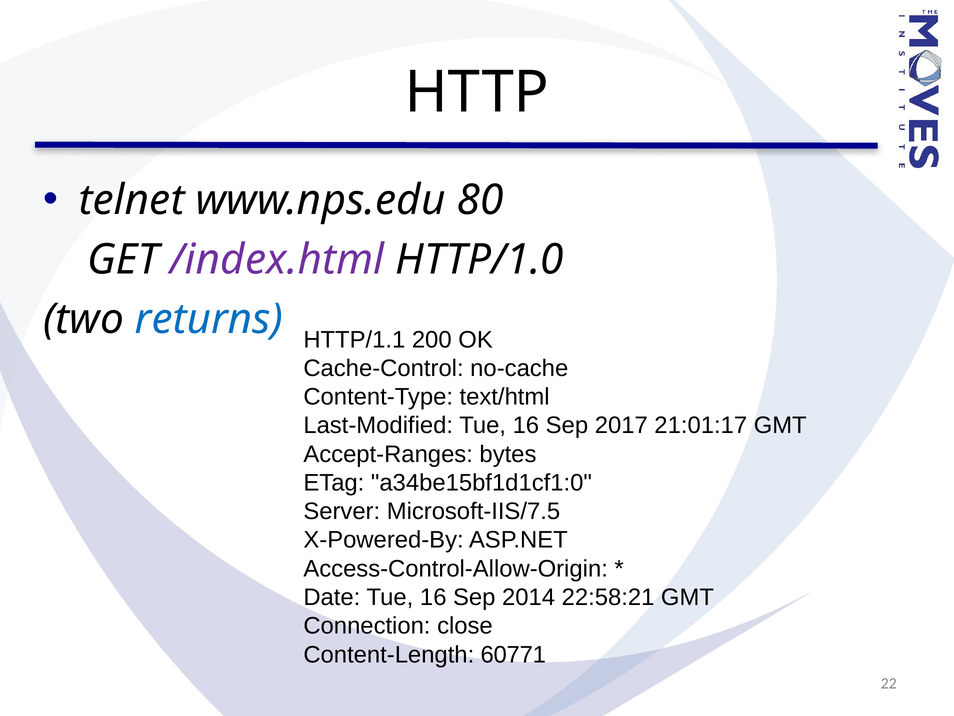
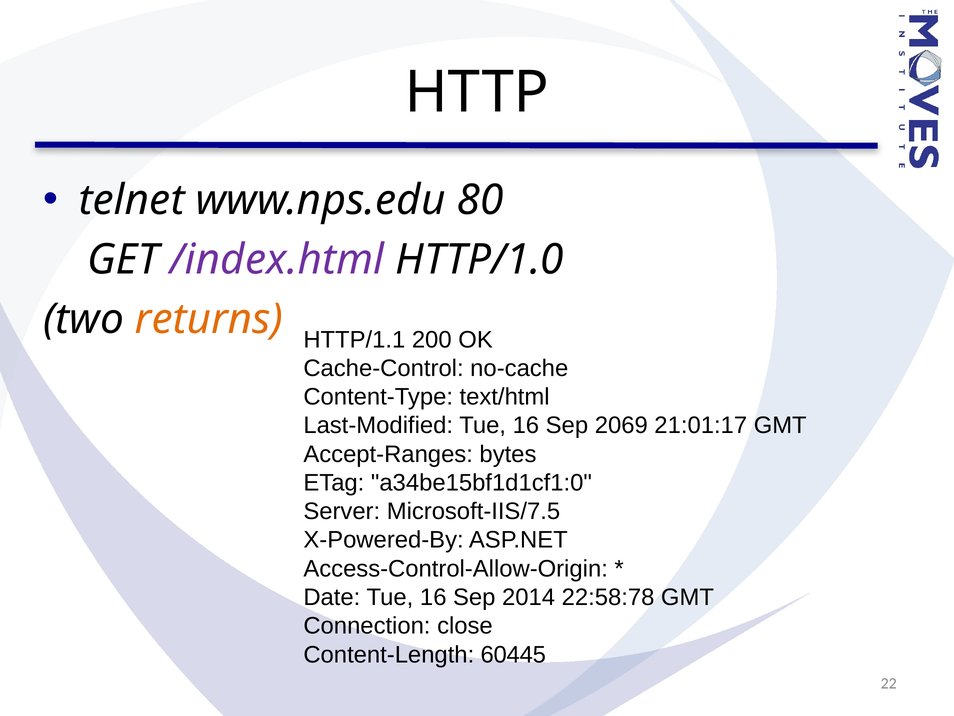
returns colour: blue -> orange
2017: 2017 -> 2069
22:58:21: 22:58:21 -> 22:58:78
60771: 60771 -> 60445
